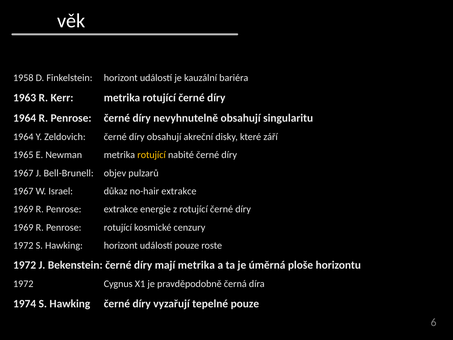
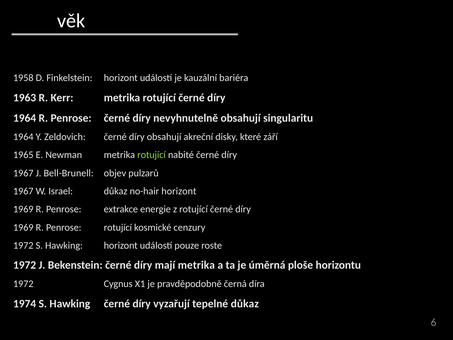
rotující at (152, 155) colour: yellow -> light green
no-hair extrakce: extrakce -> horizont
tepelné pouze: pouze -> důkaz
